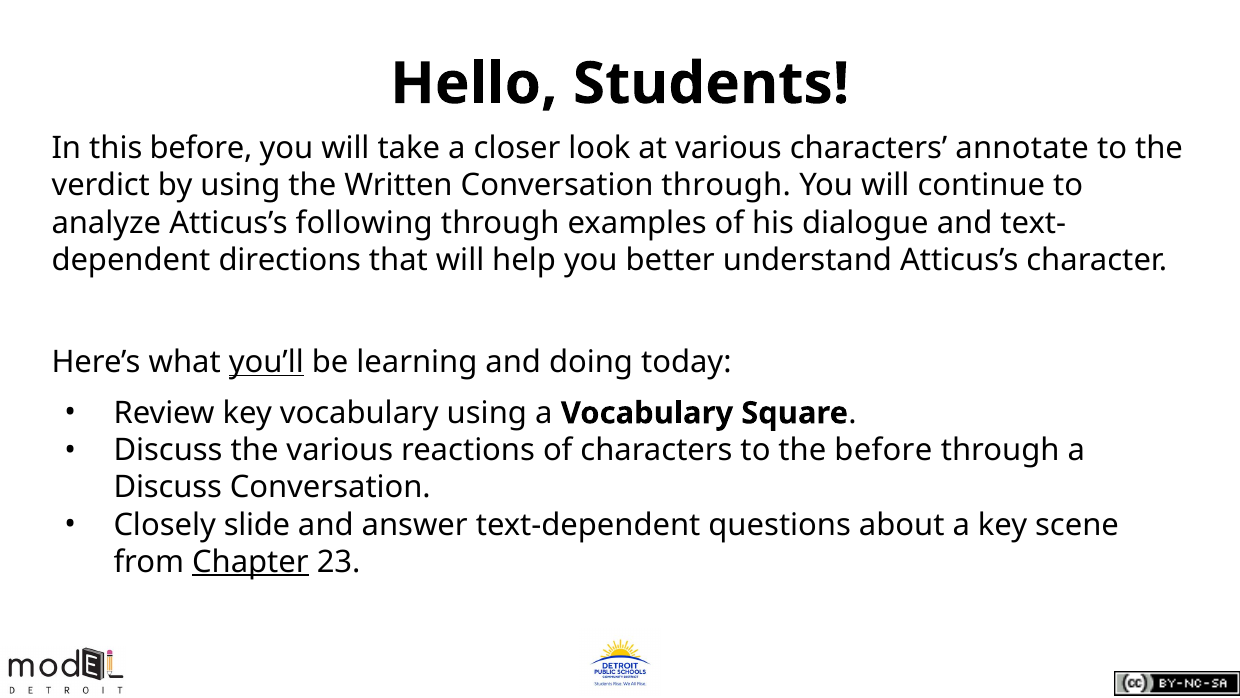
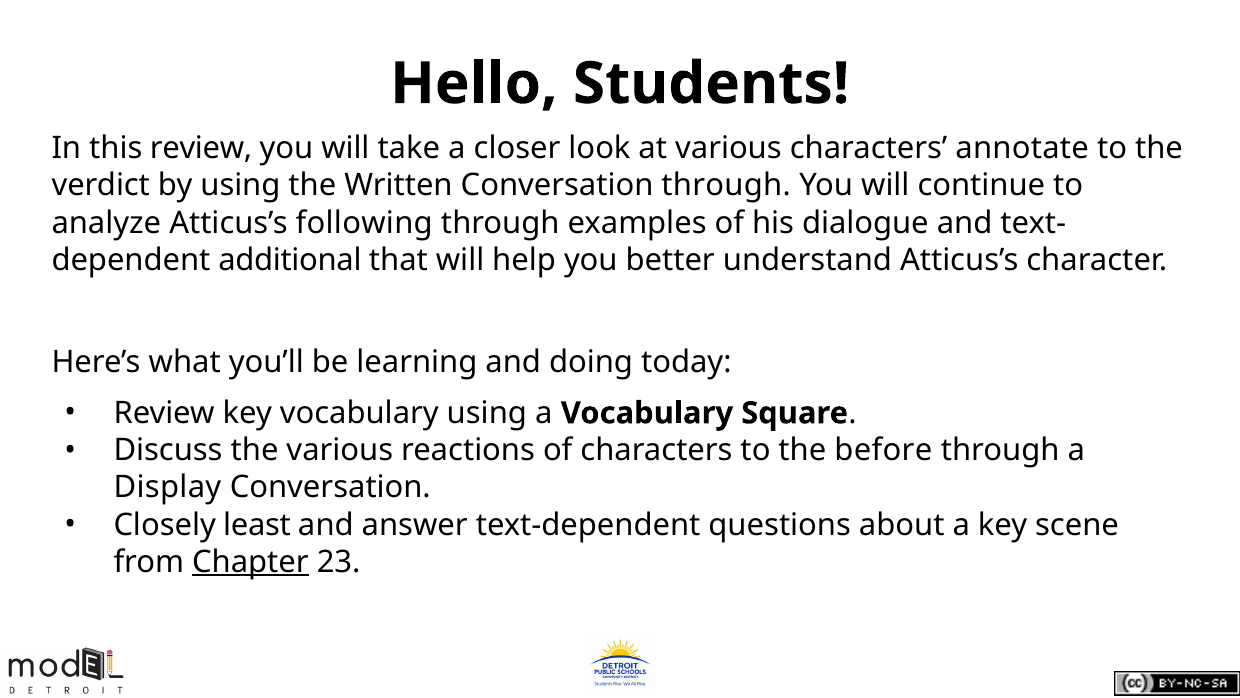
this before: before -> review
directions: directions -> additional
you’ll underline: present -> none
Discuss at (168, 487): Discuss -> Display
slide: slide -> least
